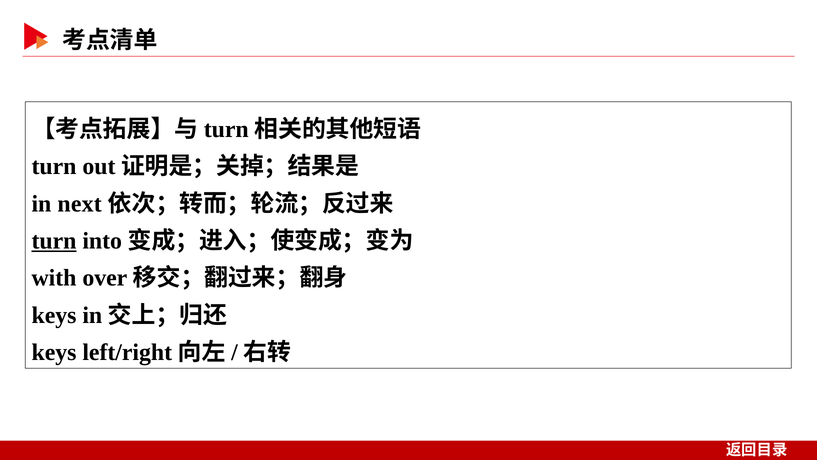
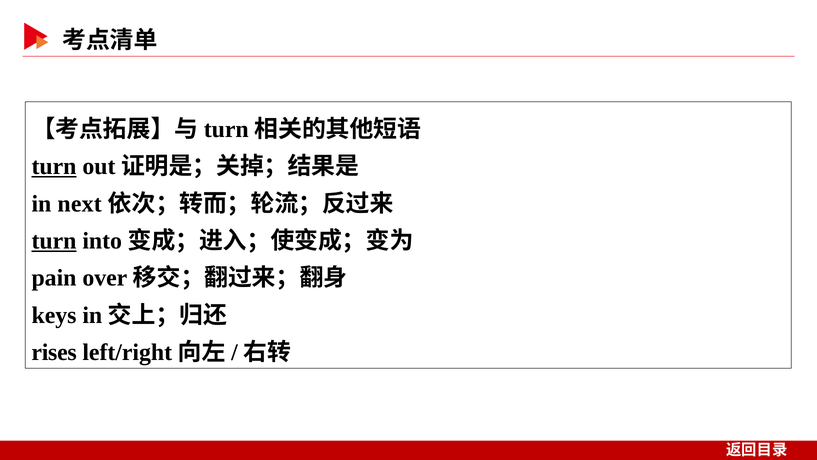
turn at (54, 166) underline: none -> present
with: with -> pain
keys at (54, 352): keys -> rises
